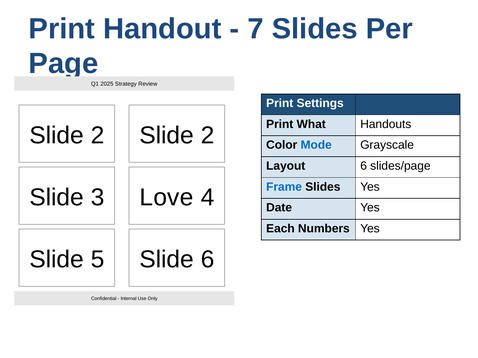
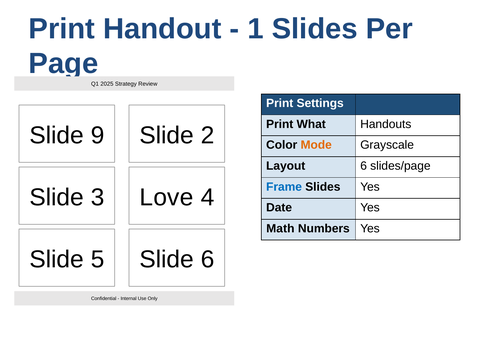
7: 7 -> 1
2 at (98, 136): 2 -> 9
Mode colour: blue -> orange
Each: Each -> Math
